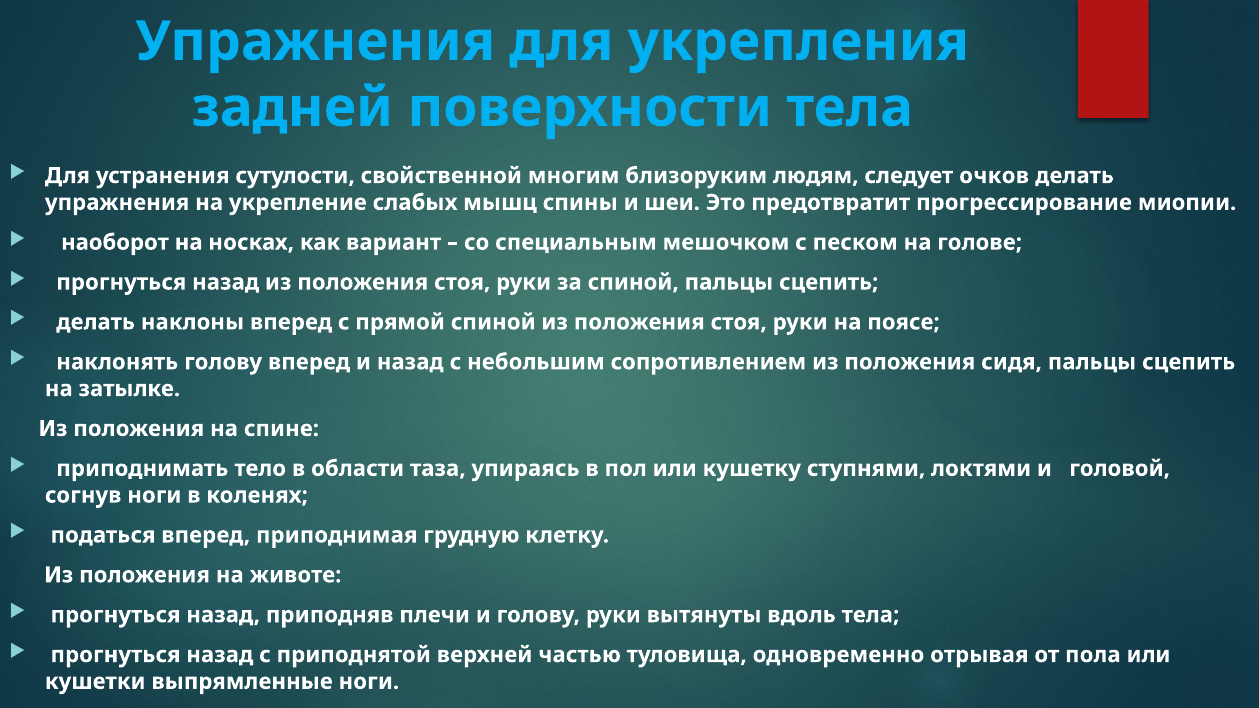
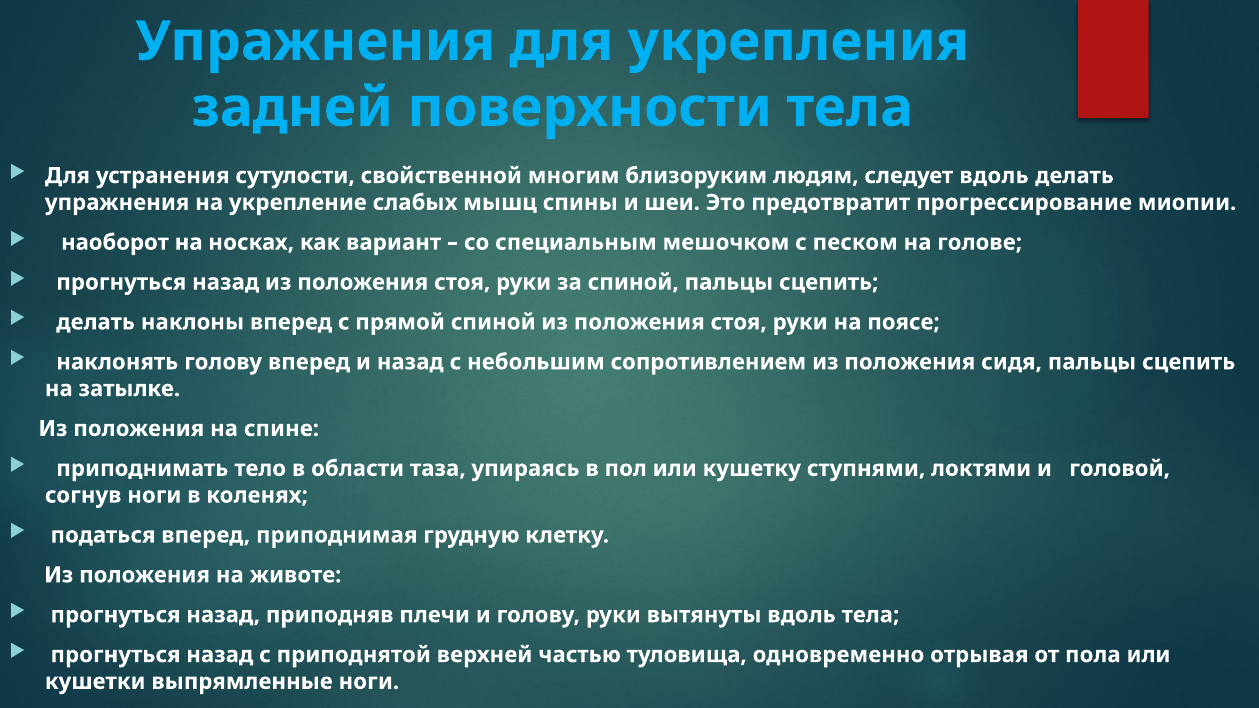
следует очков: очков -> вдоль
